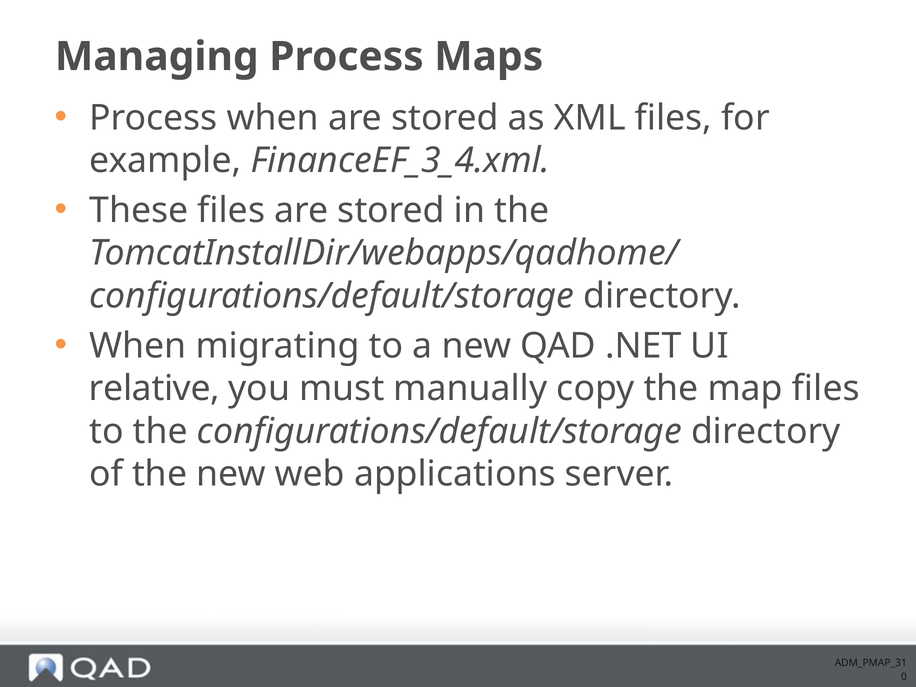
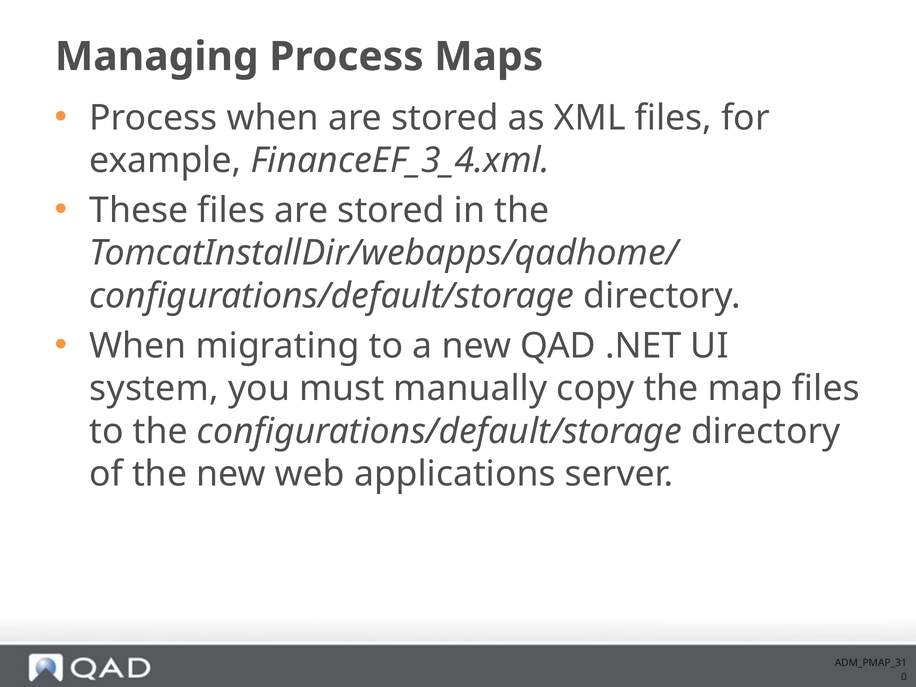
relative: relative -> system
